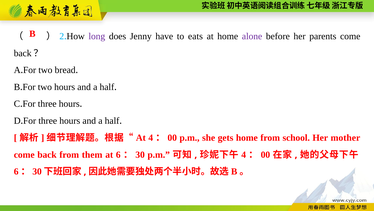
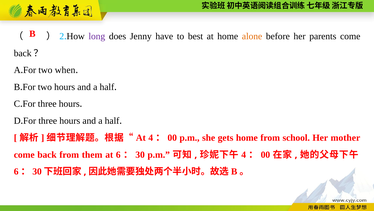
eats: eats -> best
alone colour: purple -> orange
bread: bread -> when
